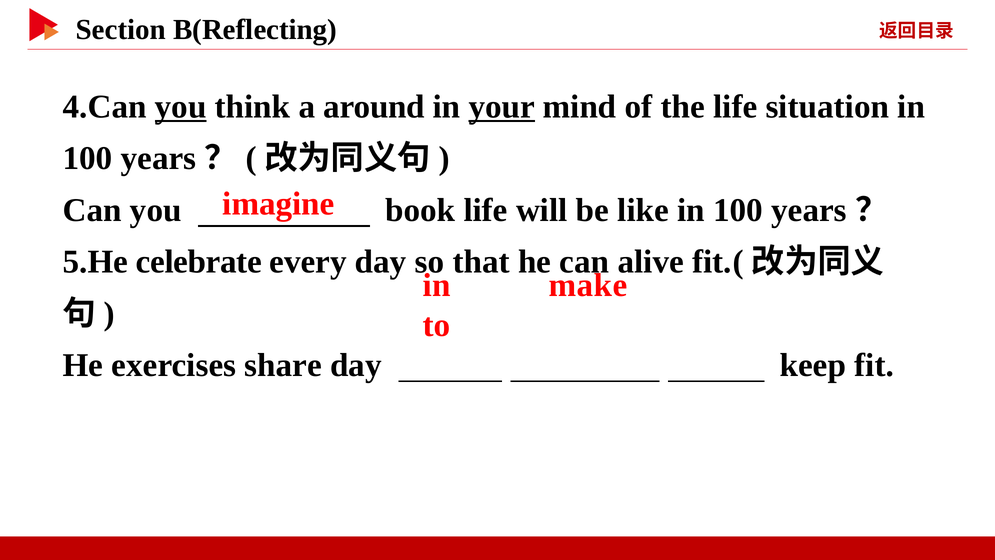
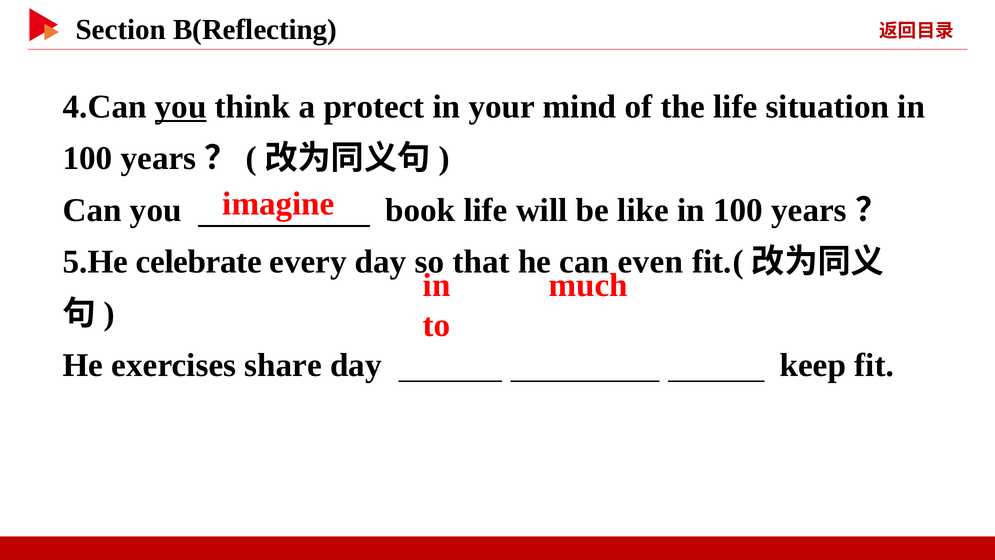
around: around -> protect
your underline: present -> none
alive: alive -> even
make: make -> much
